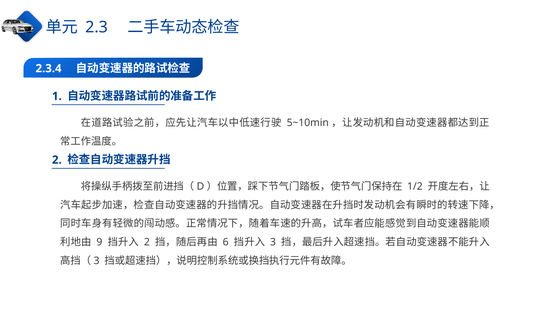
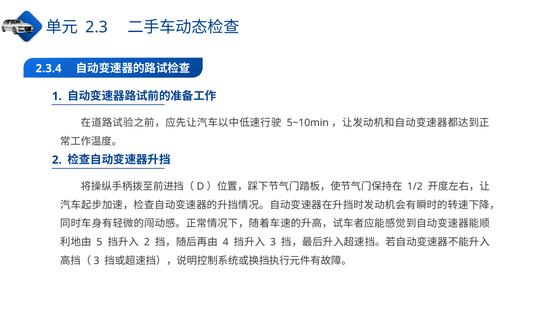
9: 9 -> 5
6: 6 -> 4
